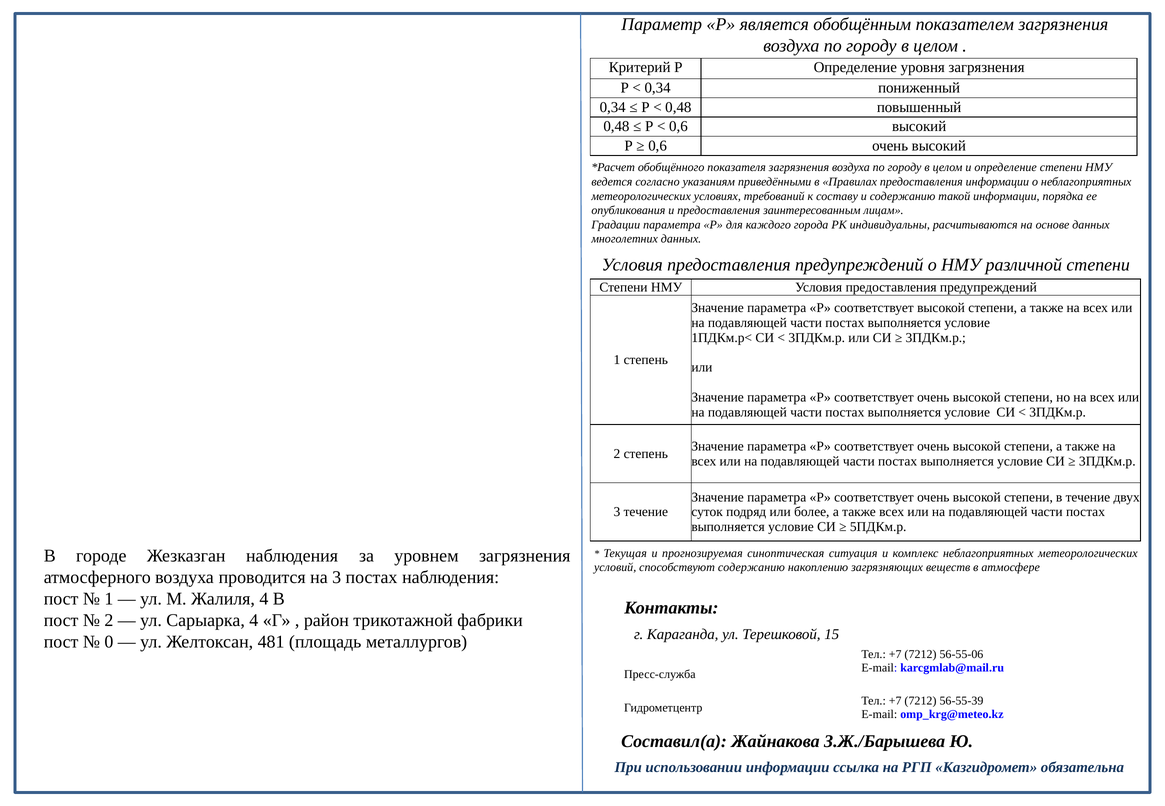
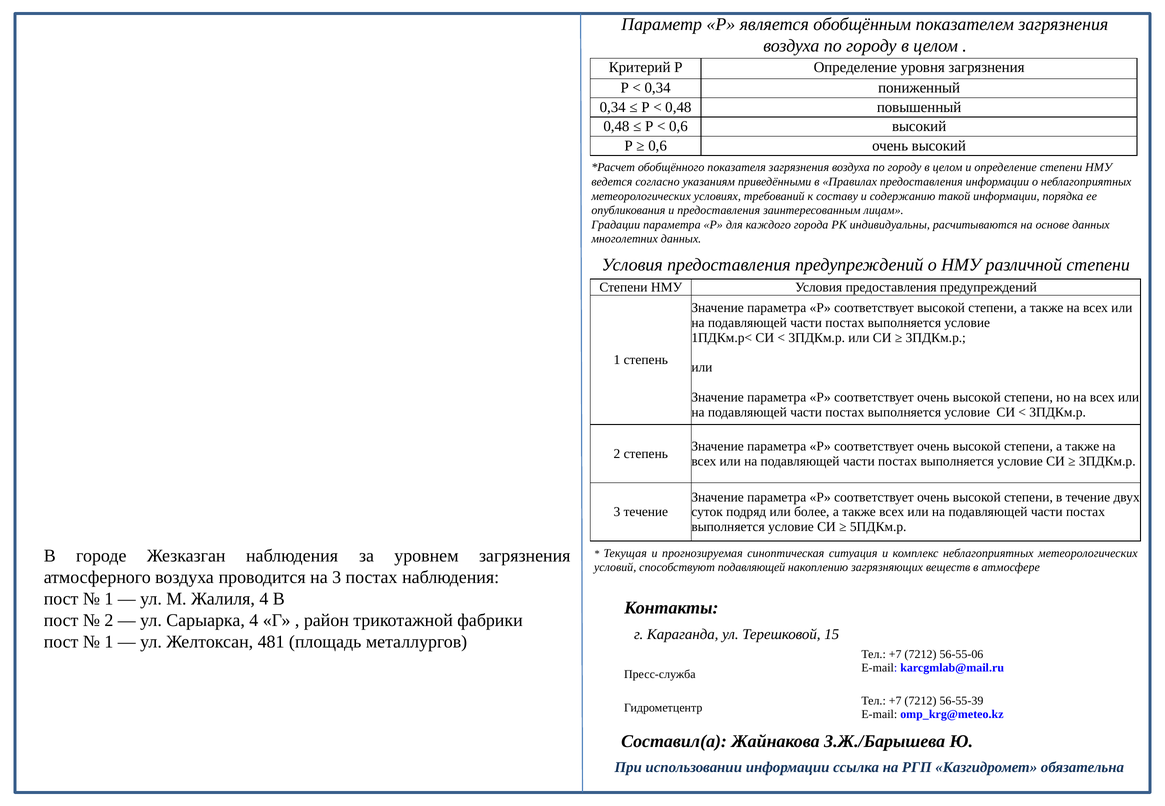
способствуют содержанию: содержанию -> подавляющей
0 at (109, 642): 0 -> 1
